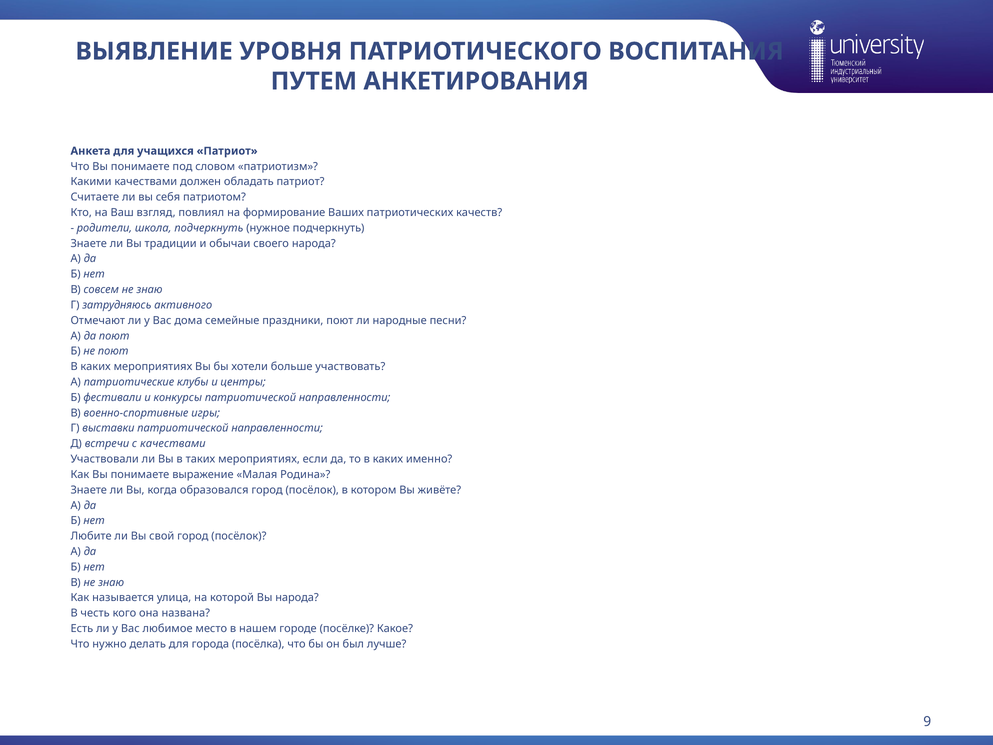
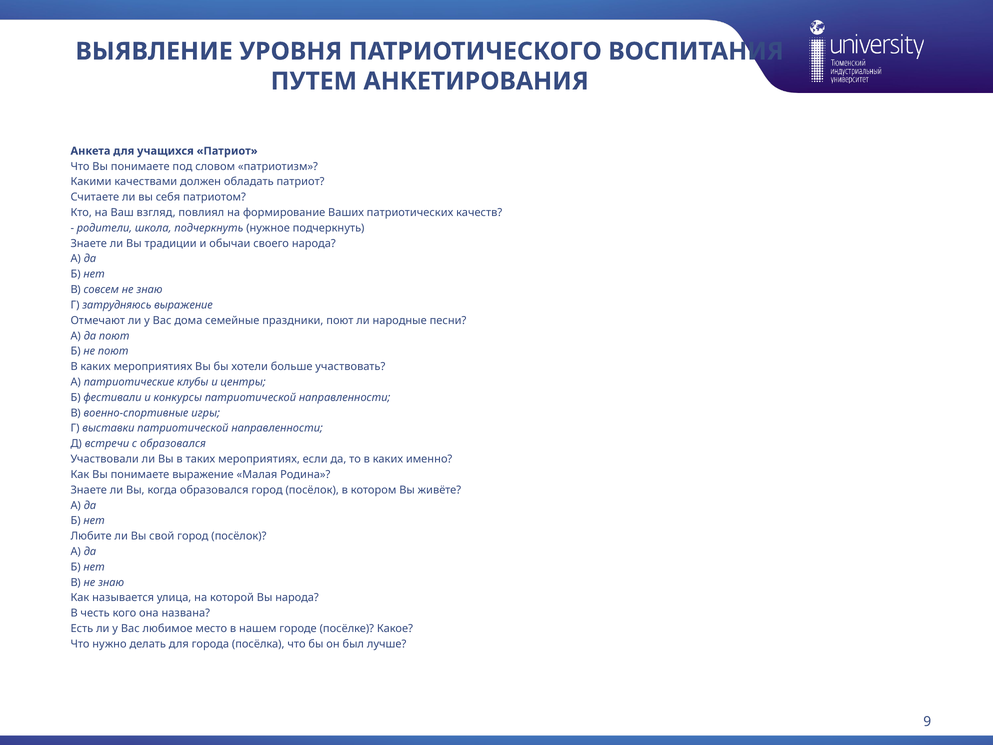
затрудняюсь активного: активного -> выражение
с качествами: качествами -> образовался
